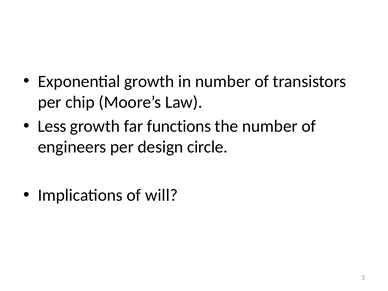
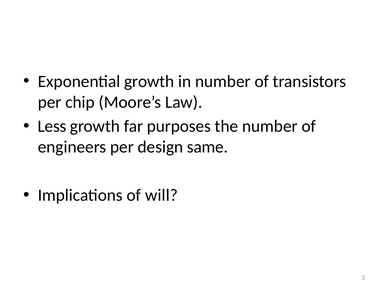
functions: functions -> purposes
circle: circle -> same
